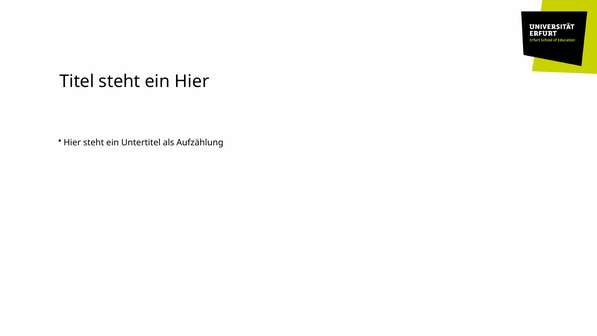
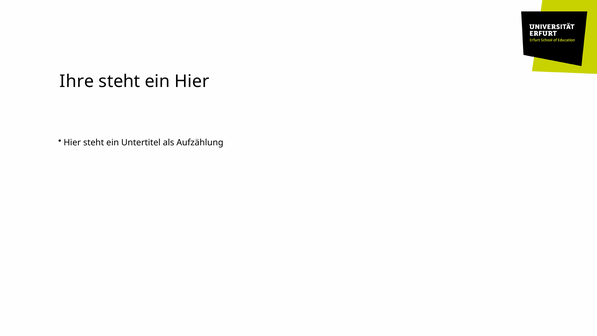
Titel: Titel -> Ihre
